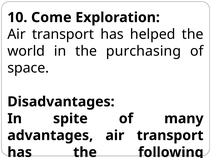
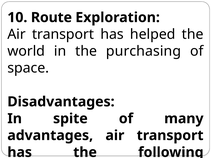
Come: Come -> Route
